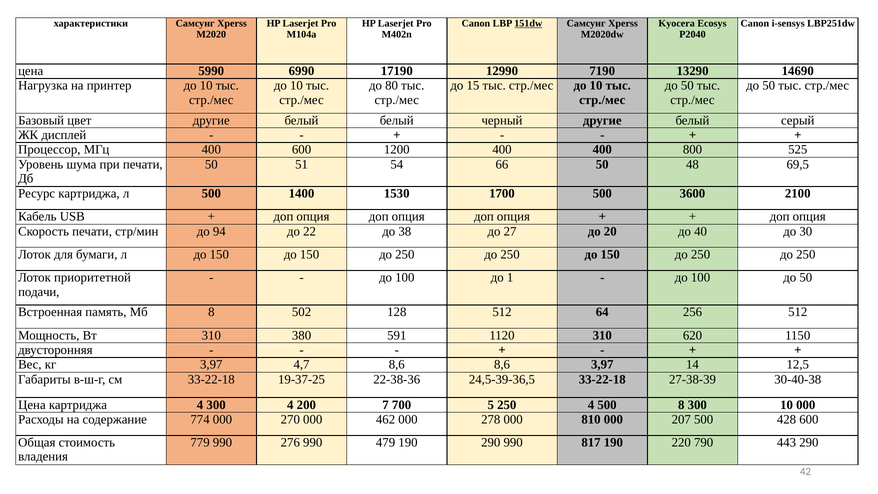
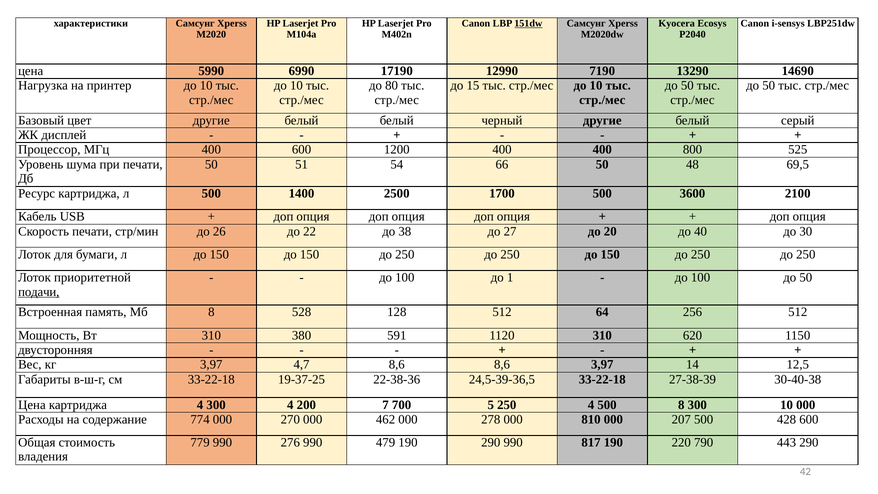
1530: 1530 -> 2500
94: 94 -> 26
подачи underline: none -> present
502: 502 -> 528
